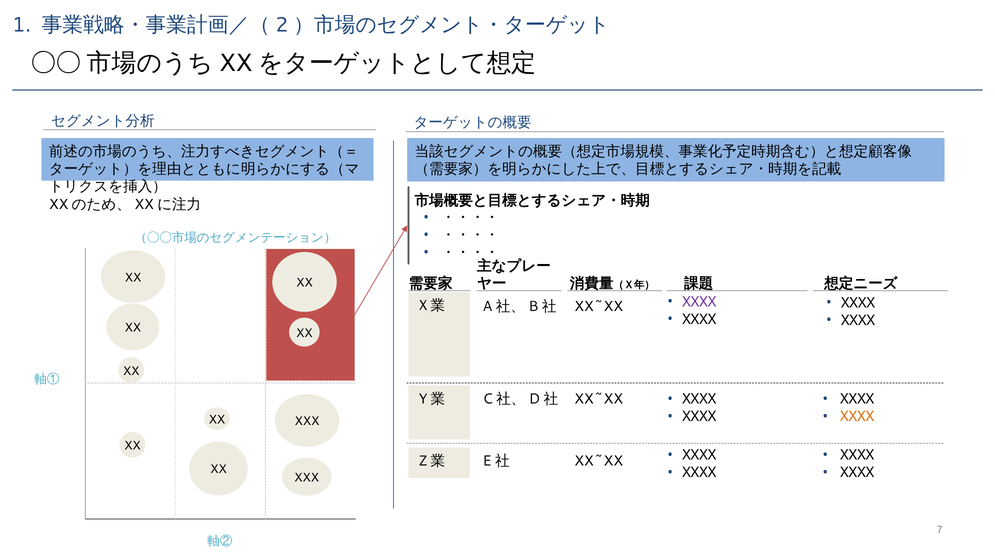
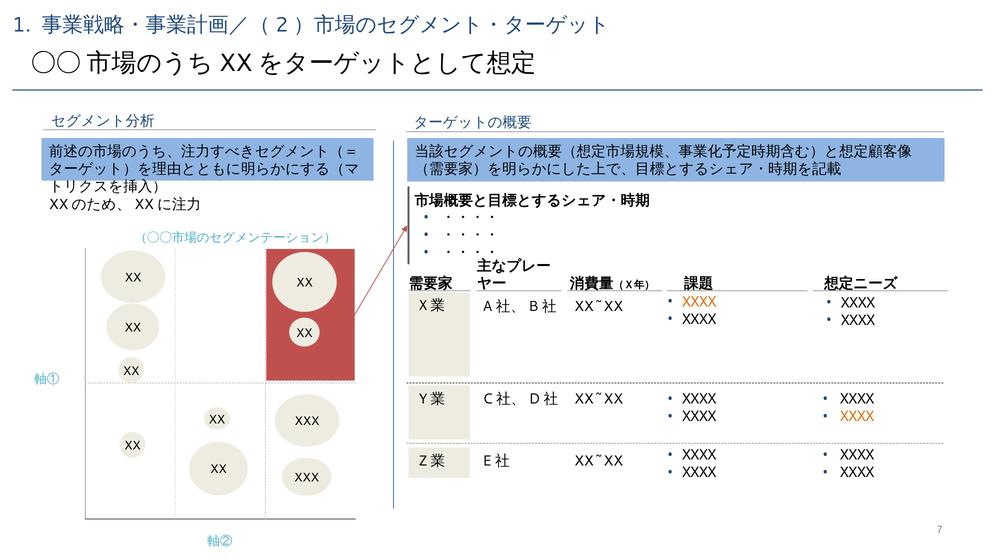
XXXX at (699, 302) colour: purple -> orange
